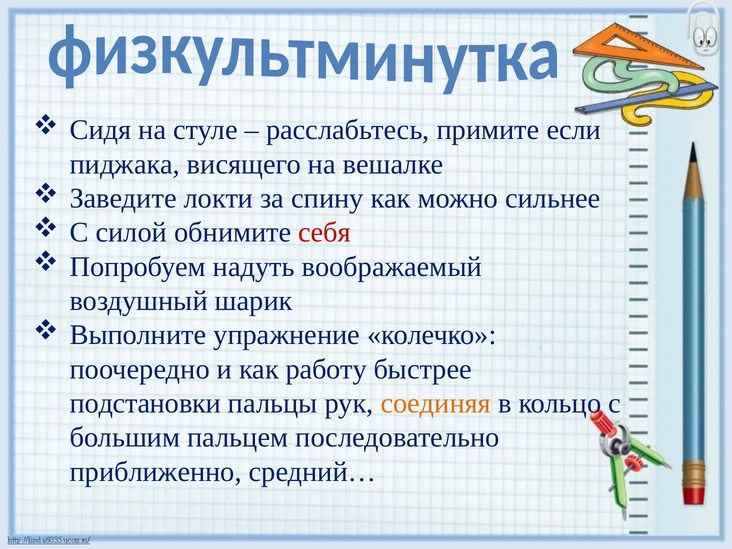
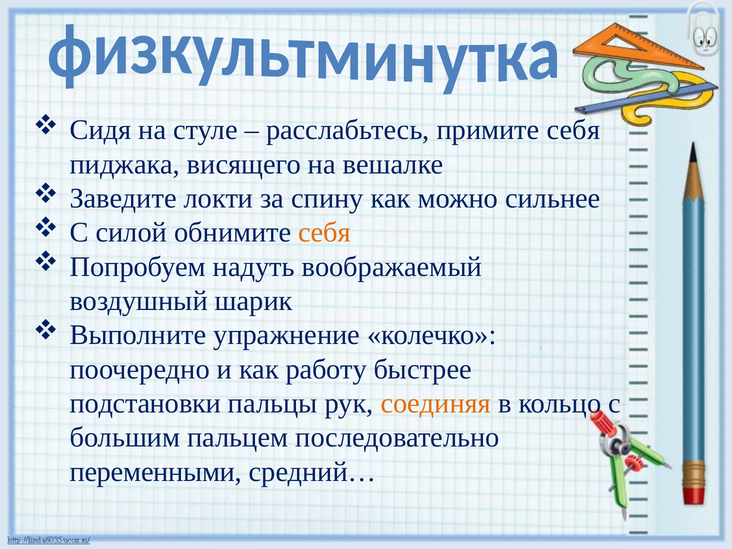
примите если: если -> себя
себя at (325, 233) colour: red -> orange
приближенно: приближенно -> переменными
